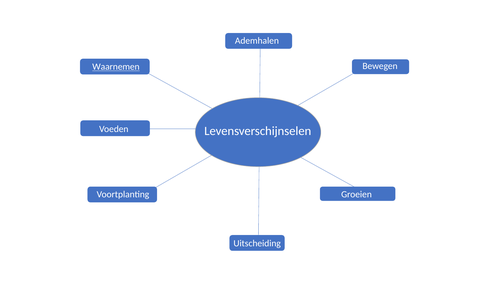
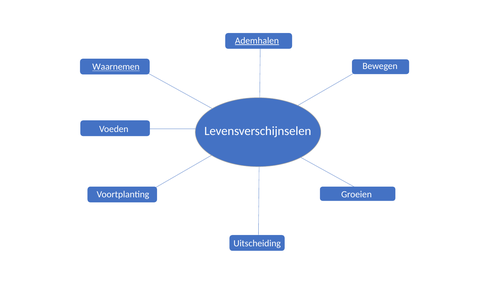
Ademhalen underline: none -> present
